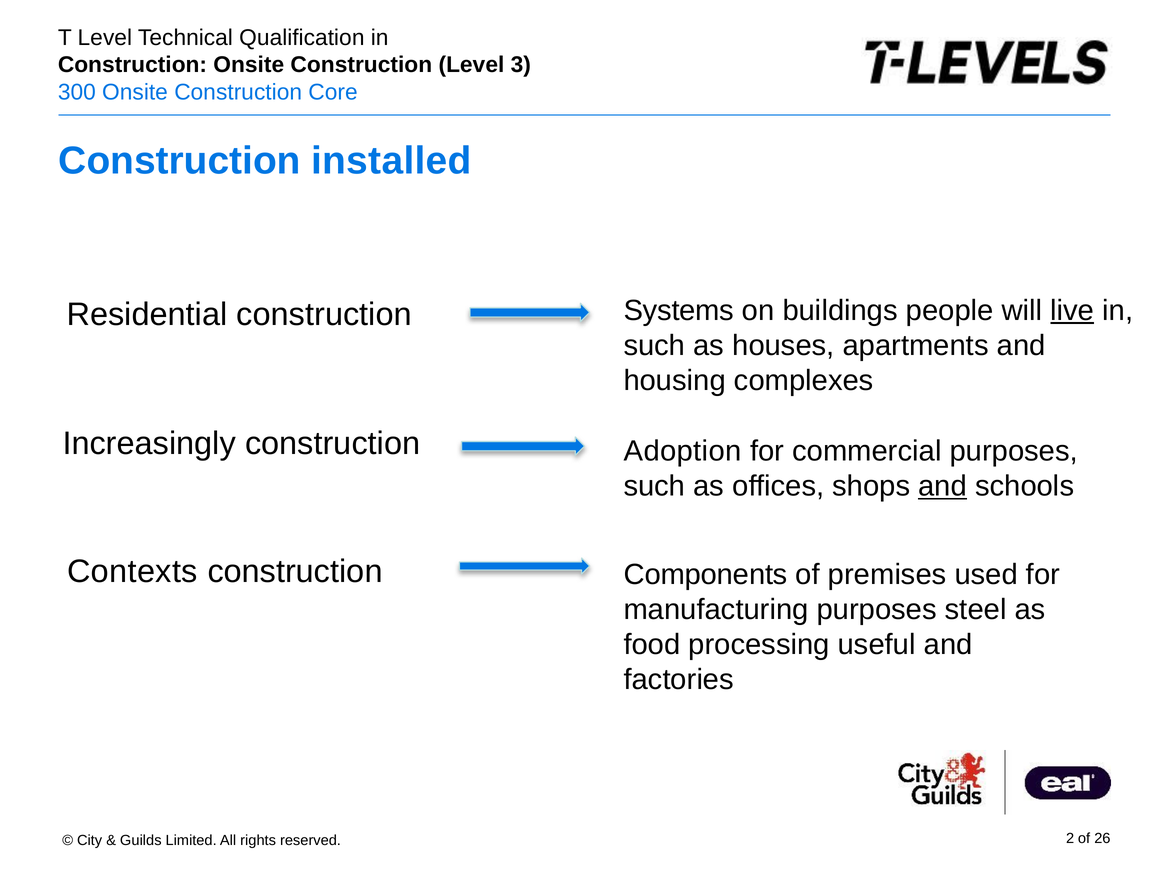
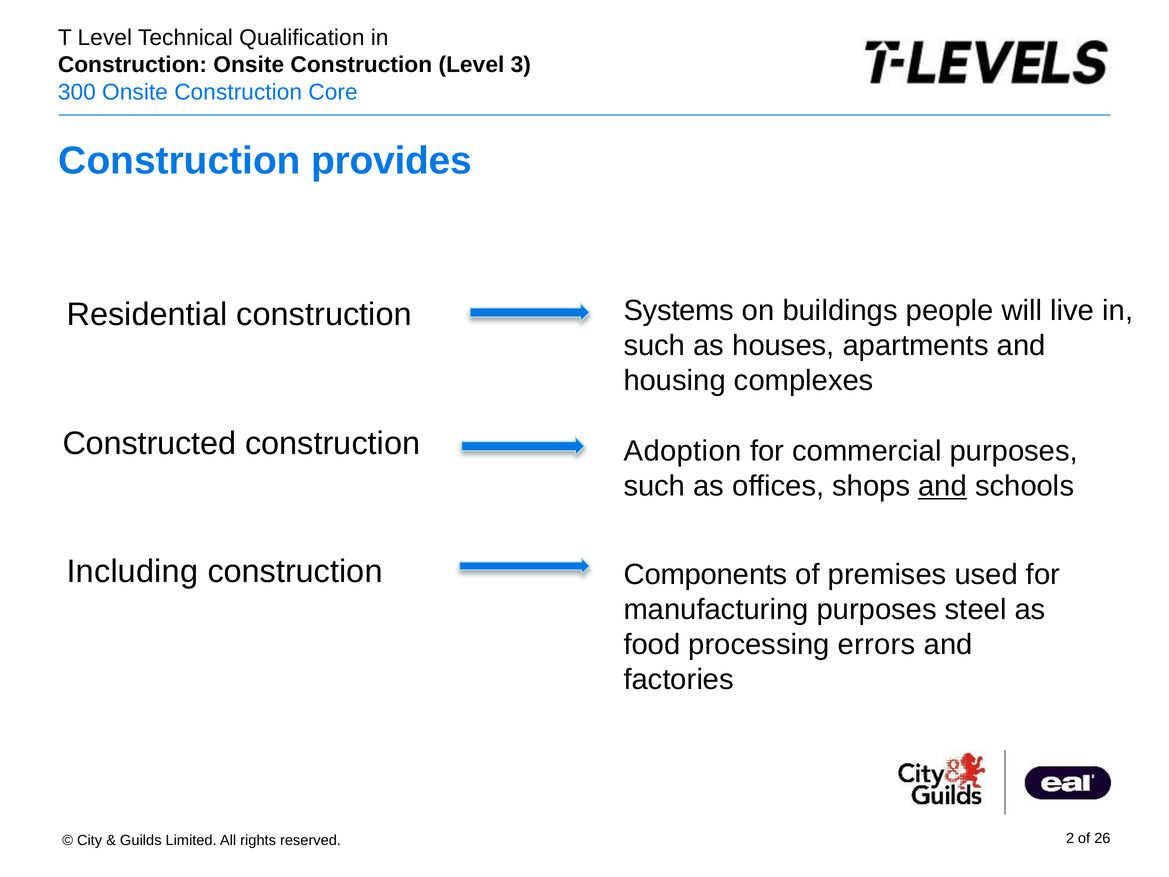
installed: installed -> provides
live underline: present -> none
Increasingly: Increasingly -> Constructed
Contexts: Contexts -> Including
useful: useful -> errors
